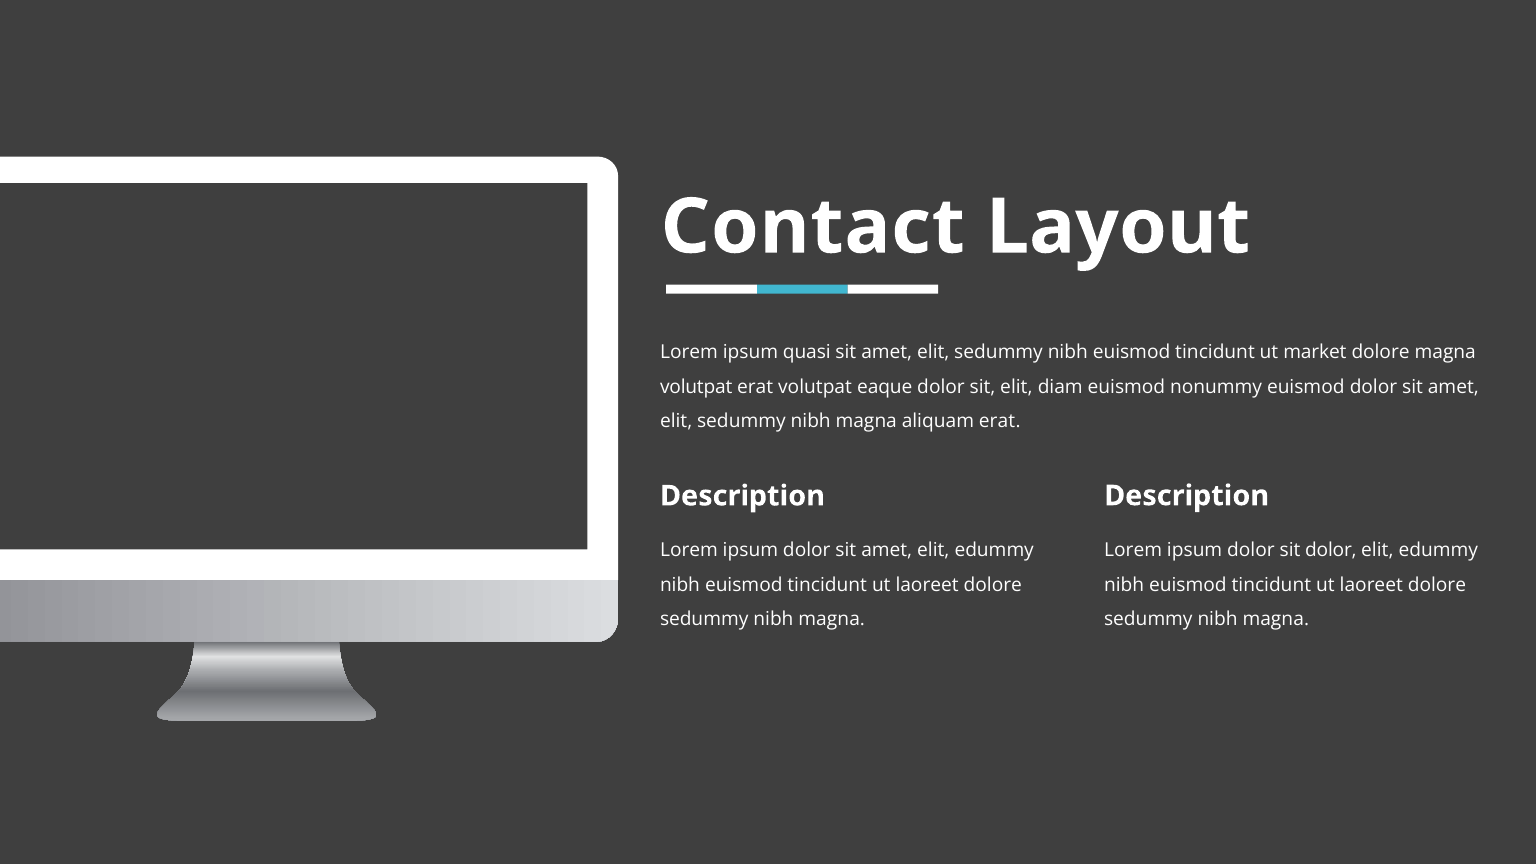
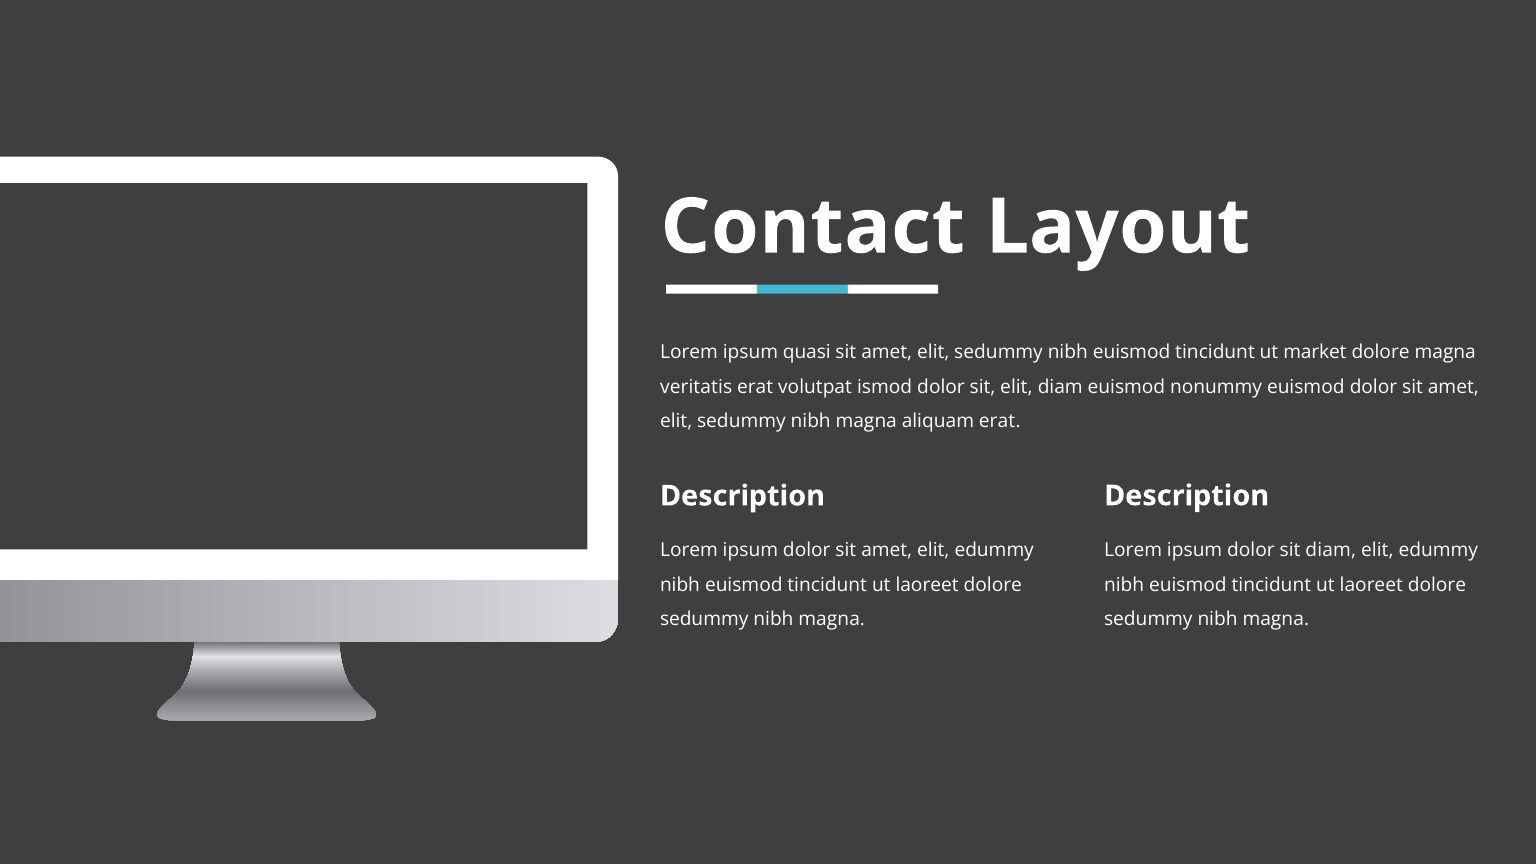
volutpat at (696, 387): volutpat -> veritatis
eaque: eaque -> ismod
sit dolor: dolor -> diam
